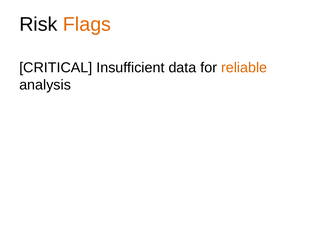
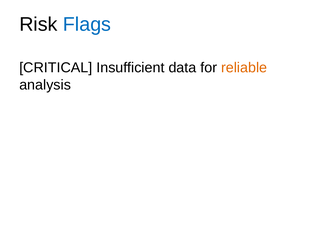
Flags colour: orange -> blue
